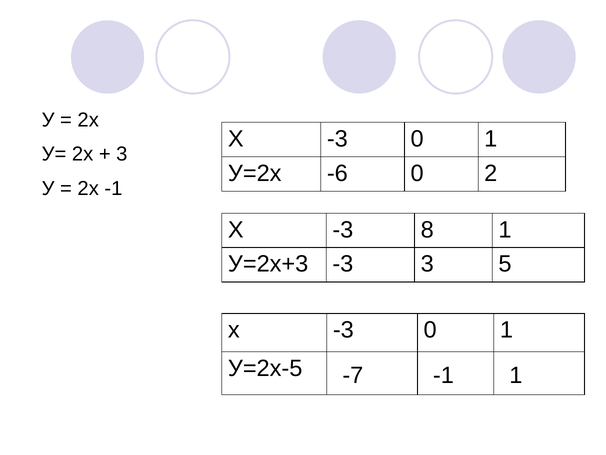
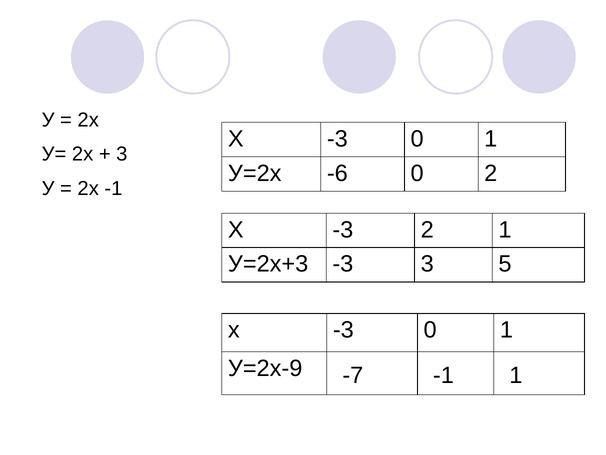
-3 8: 8 -> 2
У=2х-5: У=2х-5 -> У=2х-9
